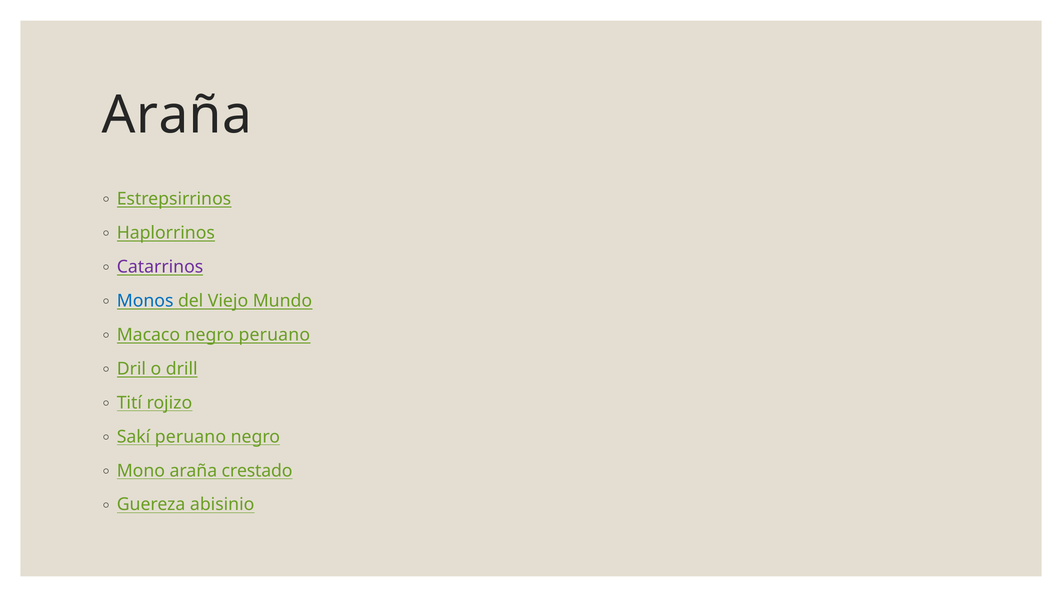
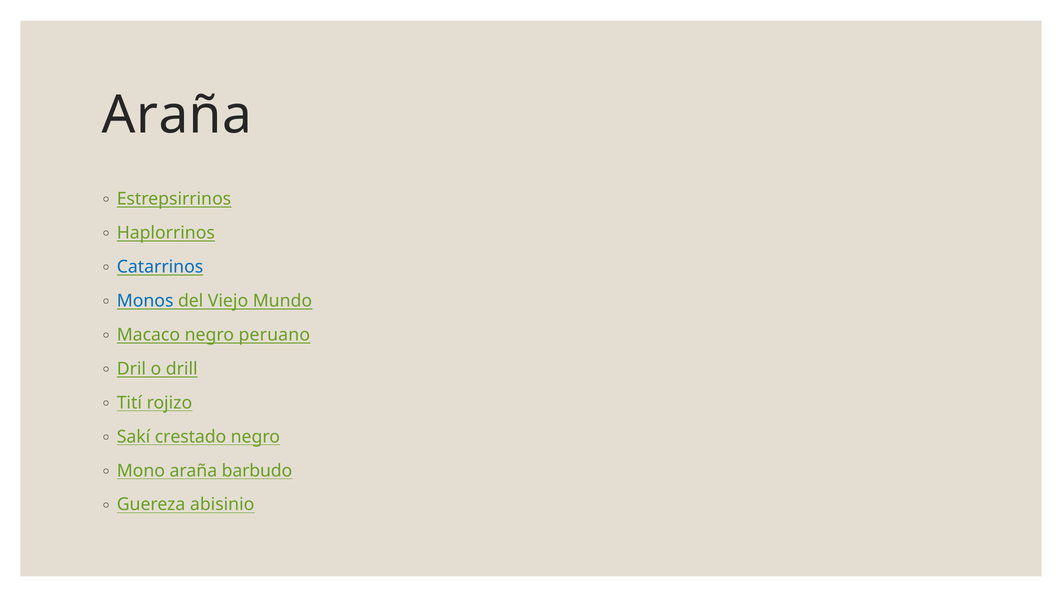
Catarrinos colour: purple -> blue
Sakí peruano: peruano -> crestado
crestado: crestado -> barbudo
